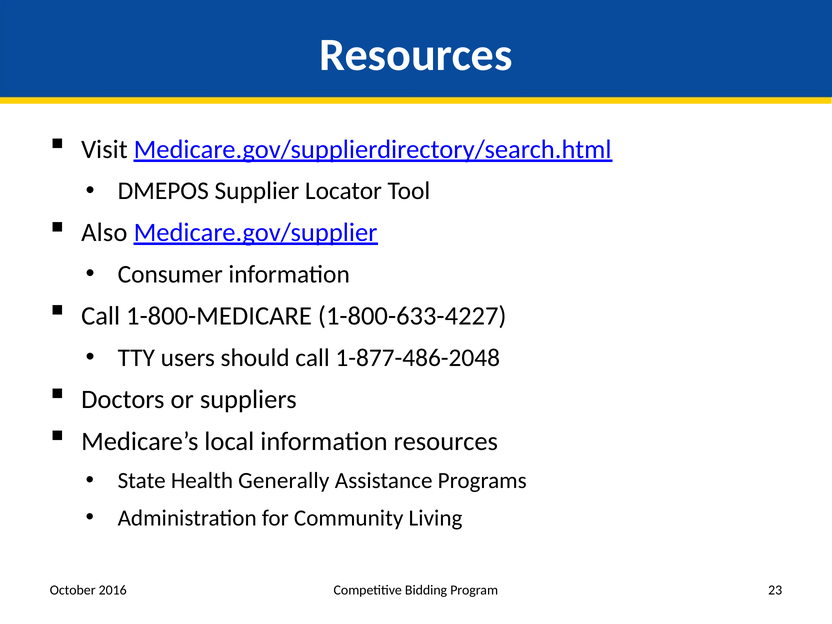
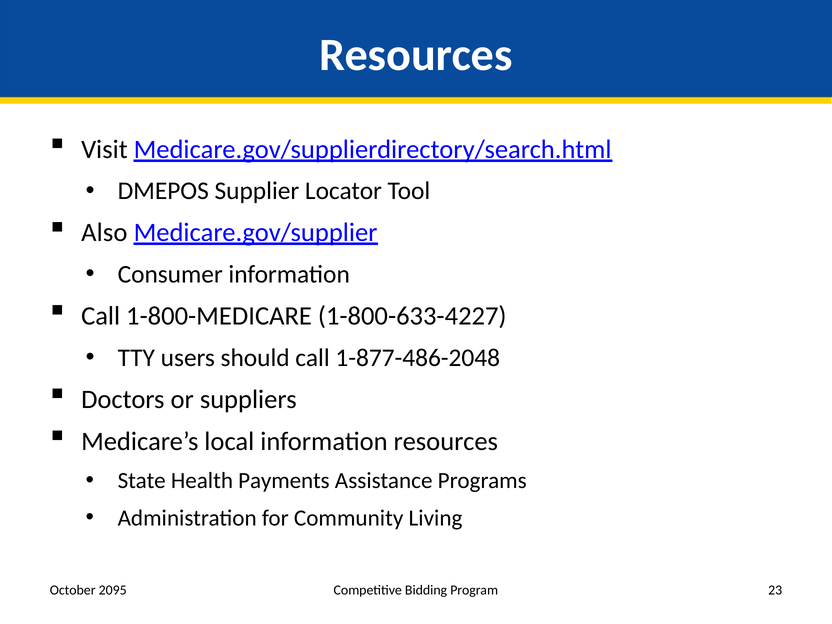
Generally: Generally -> Payments
2016: 2016 -> 2095
